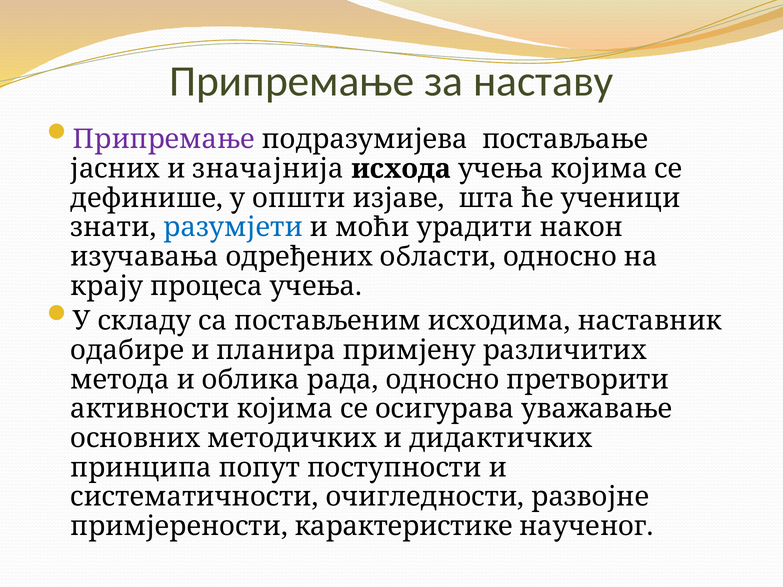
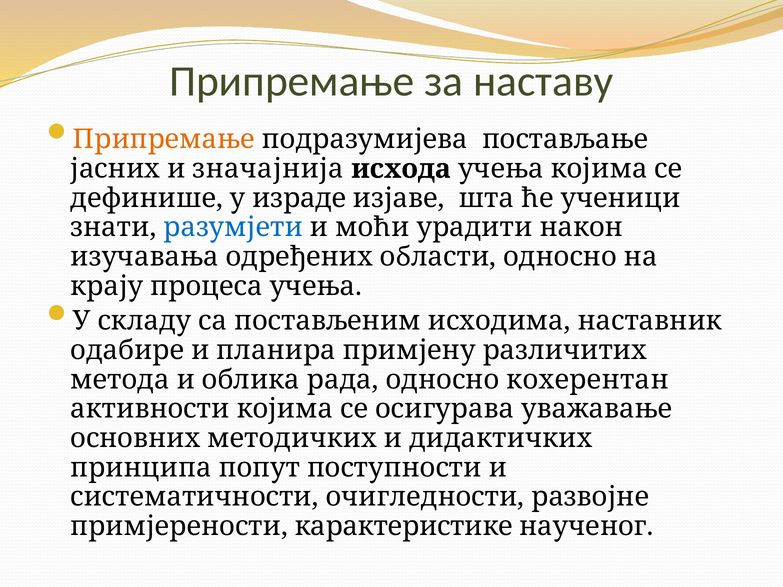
Припремање at (164, 140) colour: purple -> orange
општи: општи -> израде
претворити: претворити -> кохерентан
